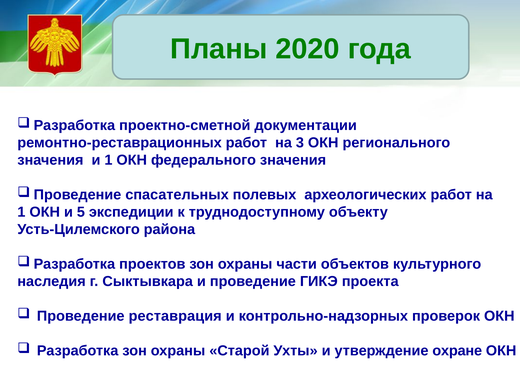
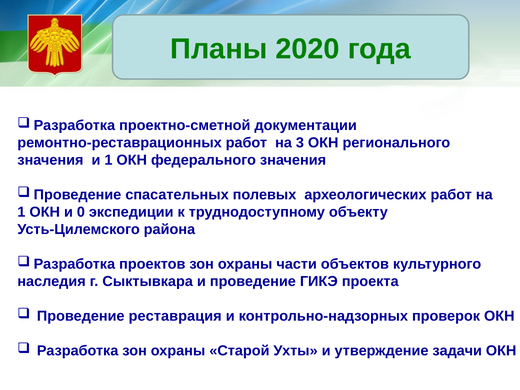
5: 5 -> 0
охране: охране -> задачи
